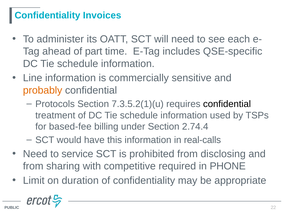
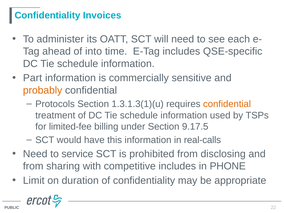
part: part -> into
Line: Line -> Part
7.3.5.2(1)(u: 7.3.5.2(1)(u -> 1.3.1.3(1)(u
confidential at (227, 104) colour: black -> orange
based-fee: based-fee -> limited-fee
2.74.4: 2.74.4 -> 9.17.5
competitive required: required -> includes
